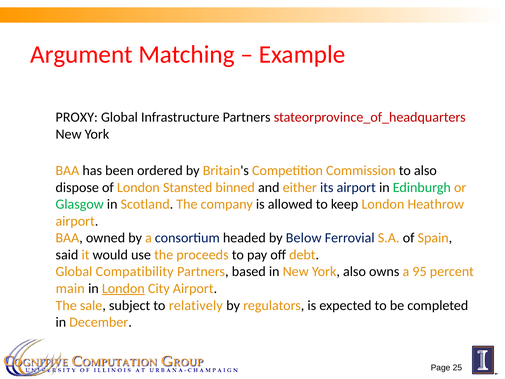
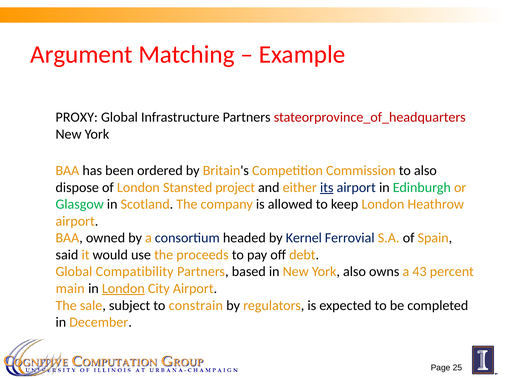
binned: binned -> project
its underline: none -> present
Below: Below -> Kernel
95: 95 -> 43
relatively: relatively -> constrain
